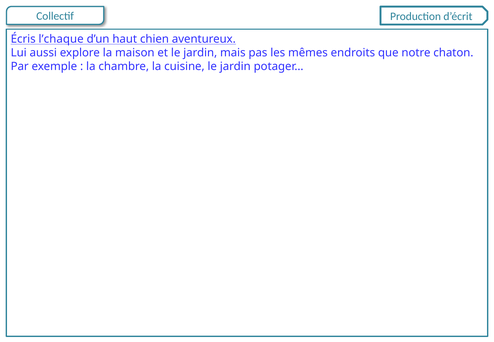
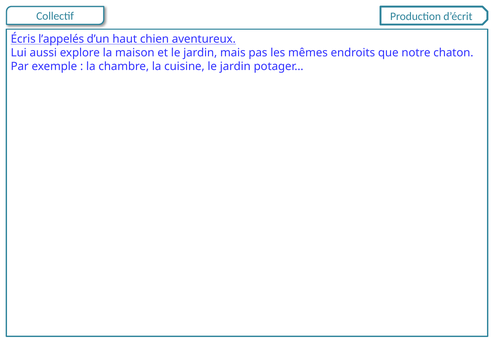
l’chaque: l’chaque -> l’appelés
